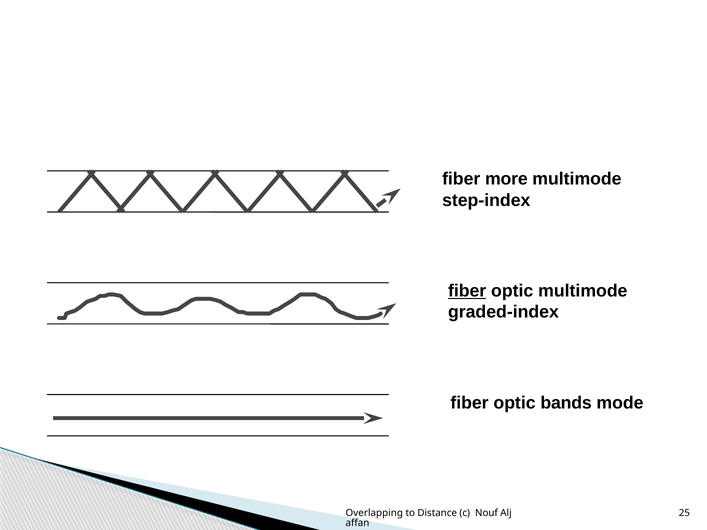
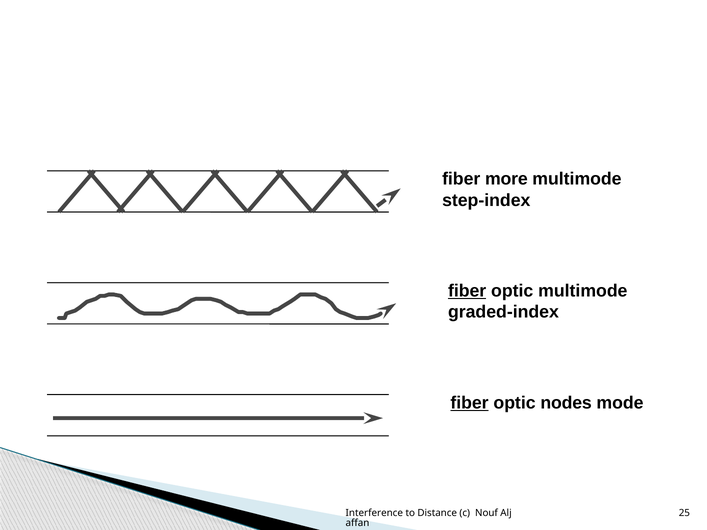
fiber at (469, 403) underline: none -> present
bands: bands -> nodes
Overlapping: Overlapping -> Interference
